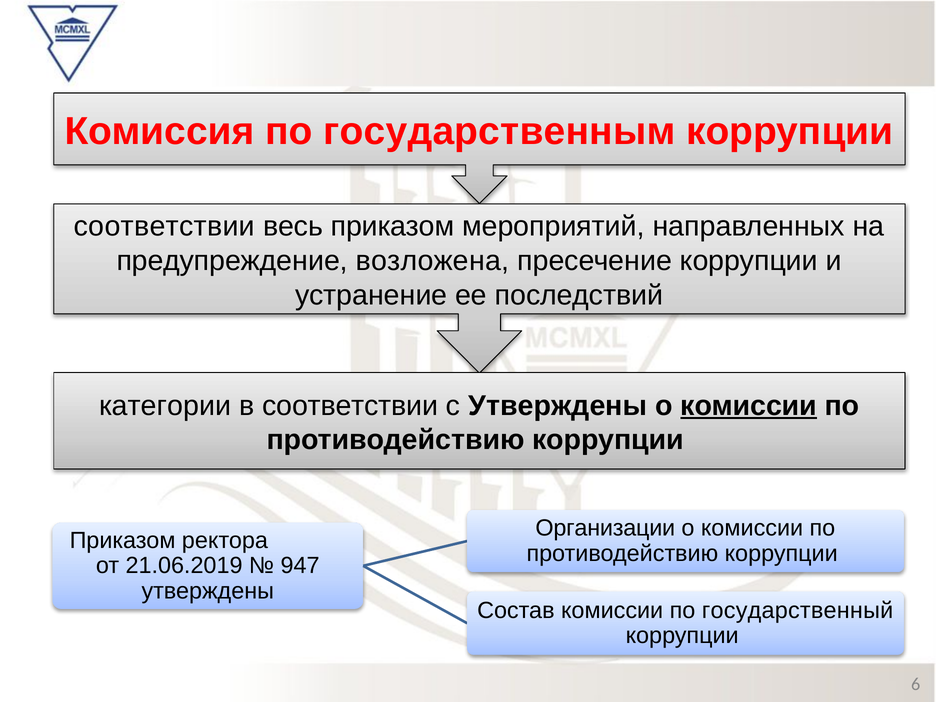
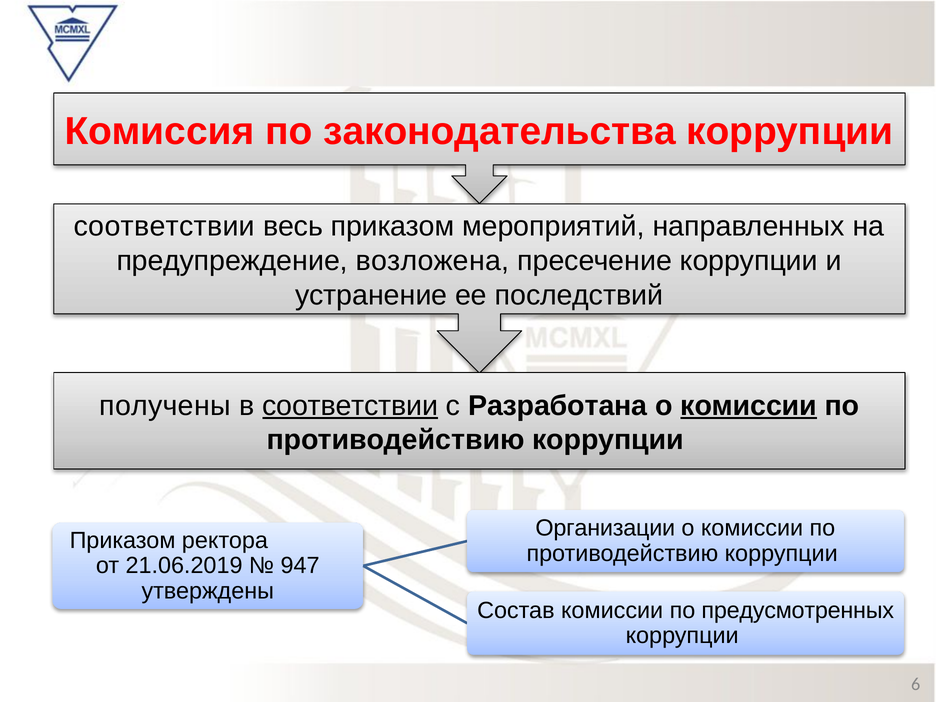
государственным: государственным -> законодательства
категории: категории -> получены
соответствии at (350, 406) underline: none -> present
с Утверждены: Утверждены -> Разработана
государственный: государственный -> предусмотренных
